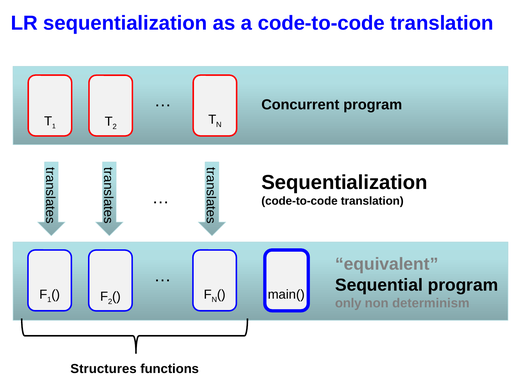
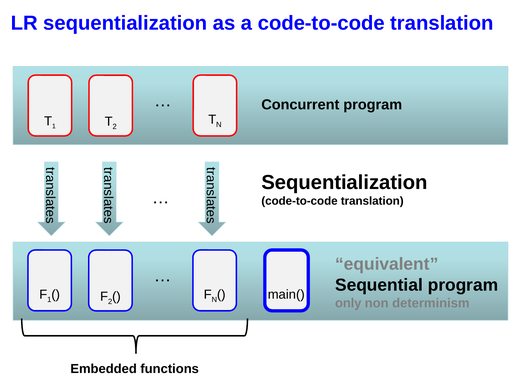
Structures: Structures -> Embedded
